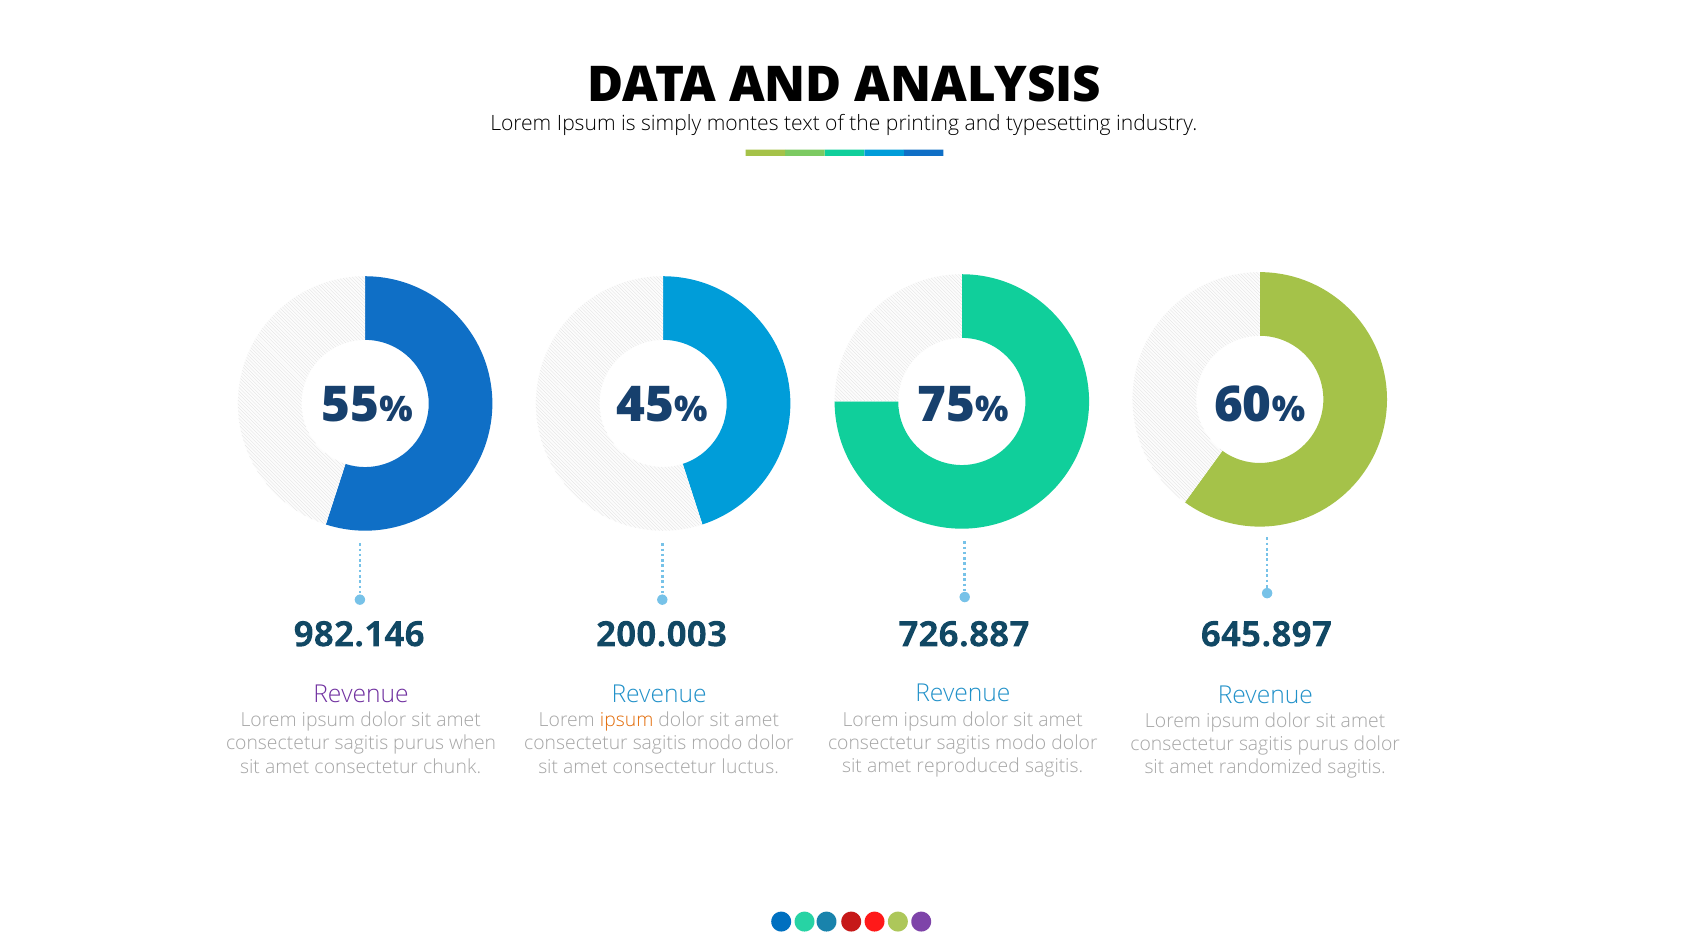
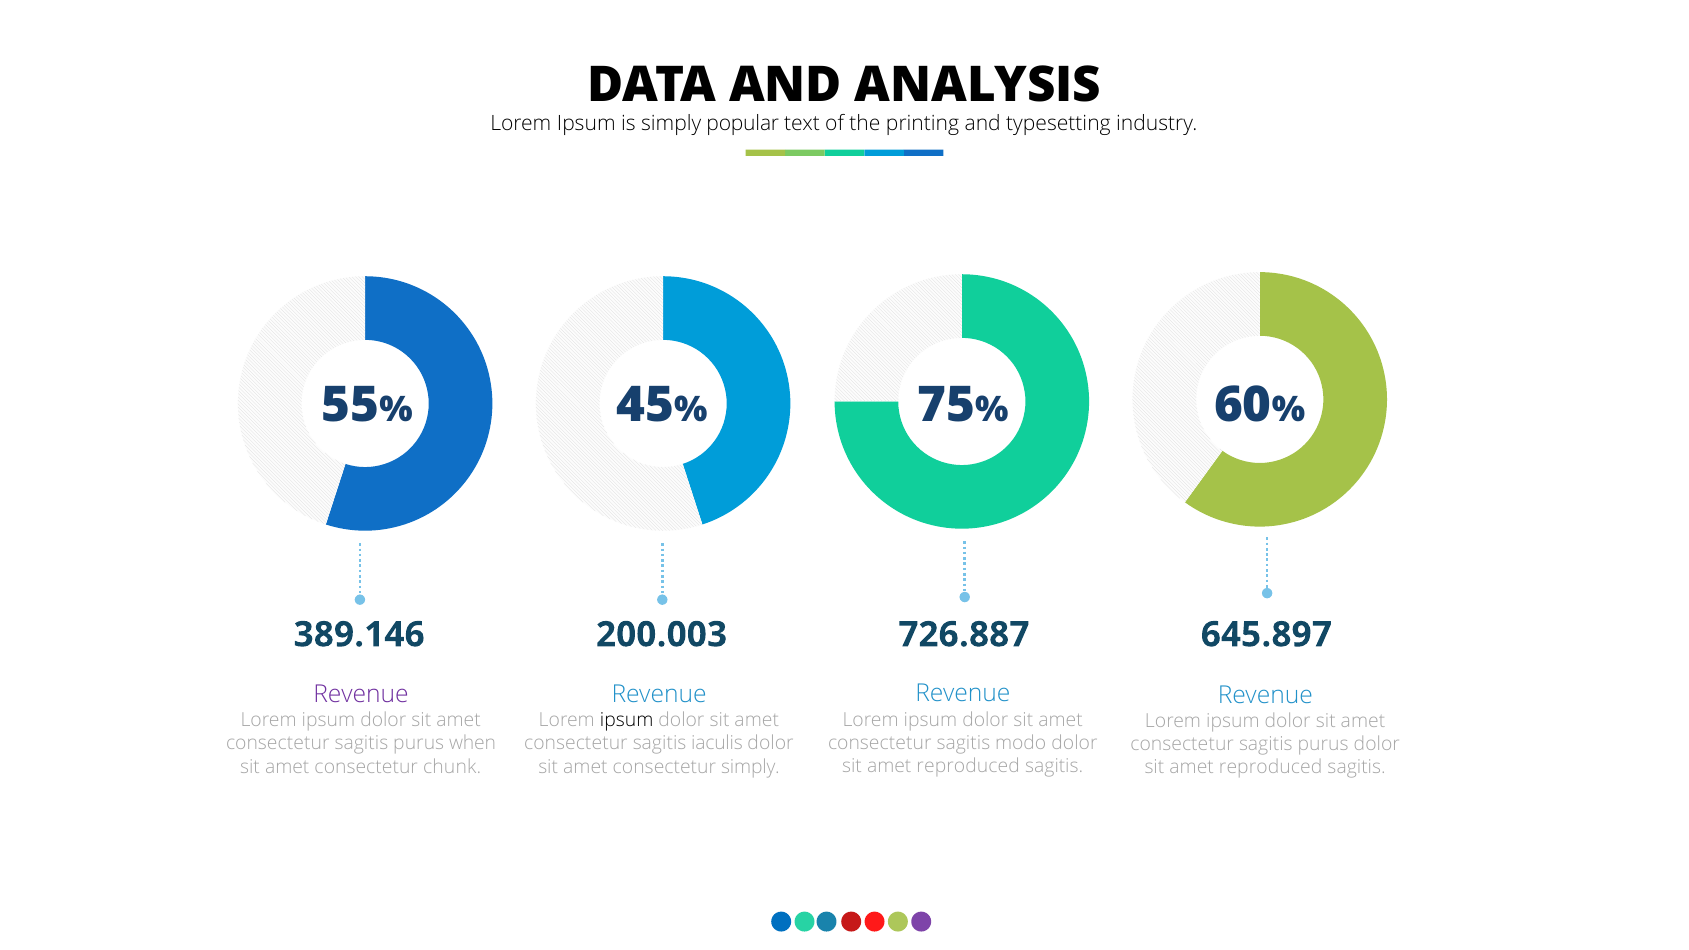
montes: montes -> popular
982.146: 982.146 -> 389.146
ipsum at (627, 720) colour: orange -> black
modo at (717, 744): modo -> iaculis
consectetur luctus: luctus -> simply
randomized at (1271, 768): randomized -> reproduced
